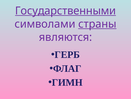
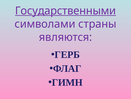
страны underline: present -> none
